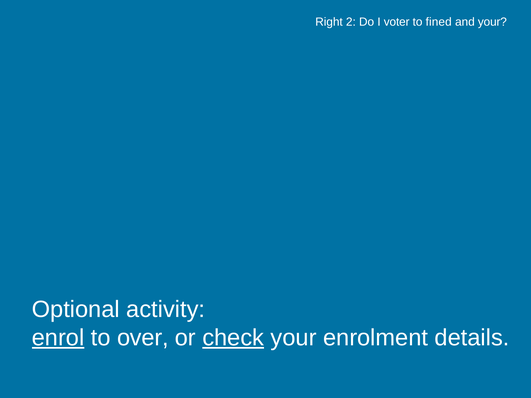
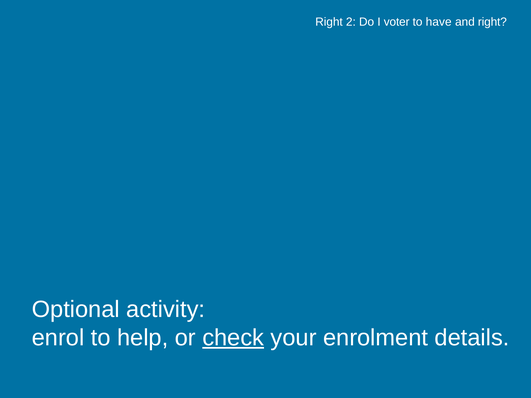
fined: fined -> have
and your: your -> right
enrol underline: present -> none
over: over -> help
